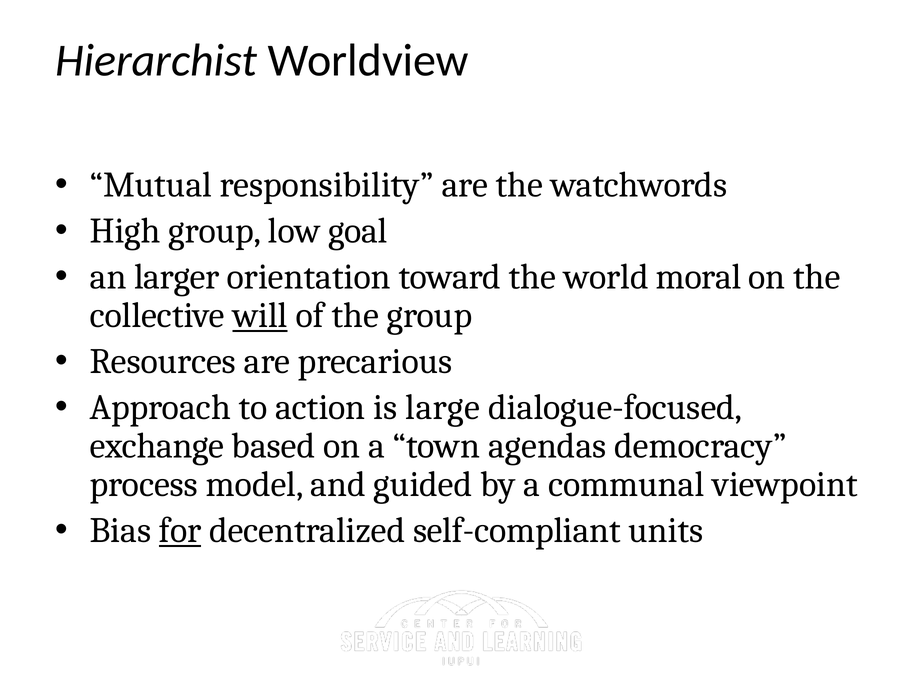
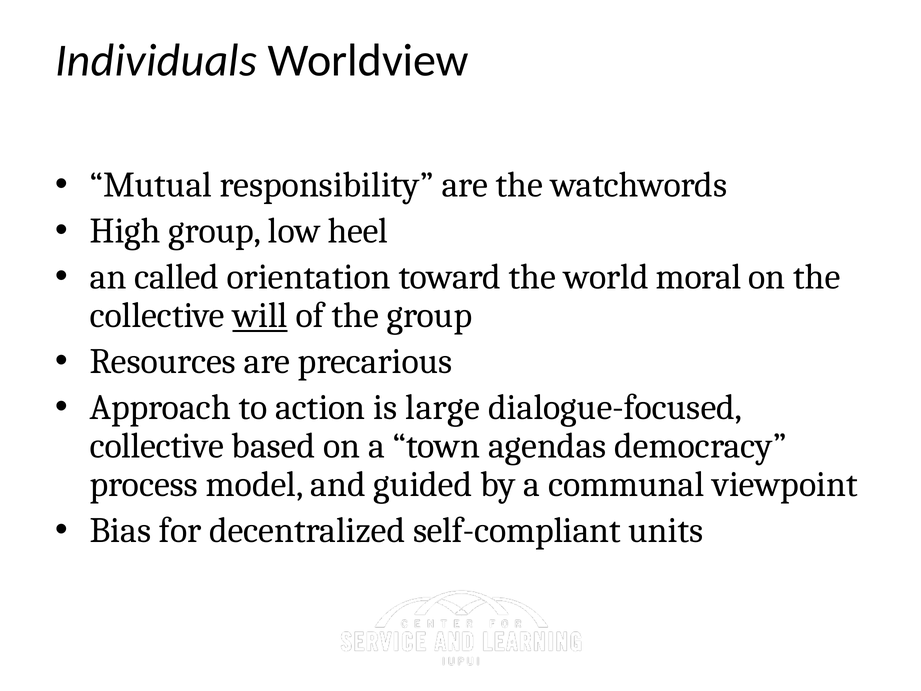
Hierarchist: Hierarchist -> Individuals
goal: goal -> heel
larger: larger -> called
exchange at (157, 446): exchange -> collective
for underline: present -> none
